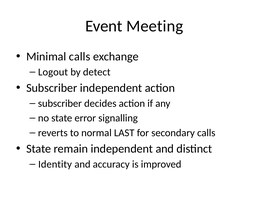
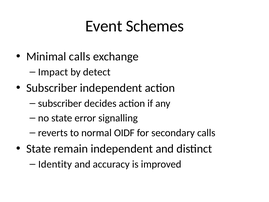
Meeting: Meeting -> Schemes
Logout: Logout -> Impact
LAST: LAST -> OIDF
